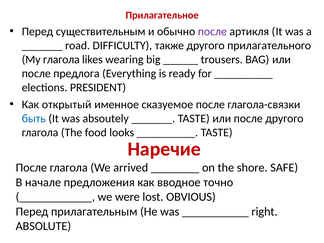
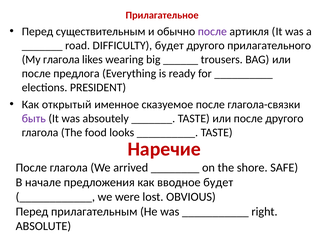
DIFFICULTY также: также -> будет
быть colour: blue -> purple
вводное точно: точно -> будет
